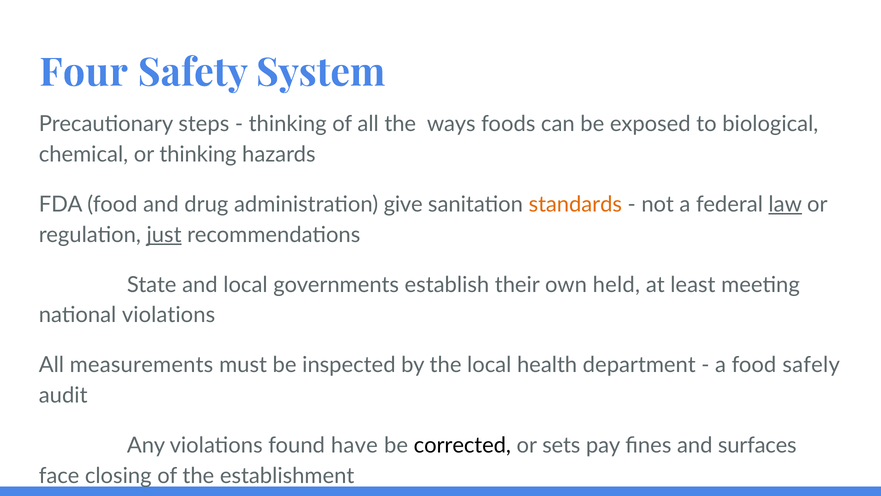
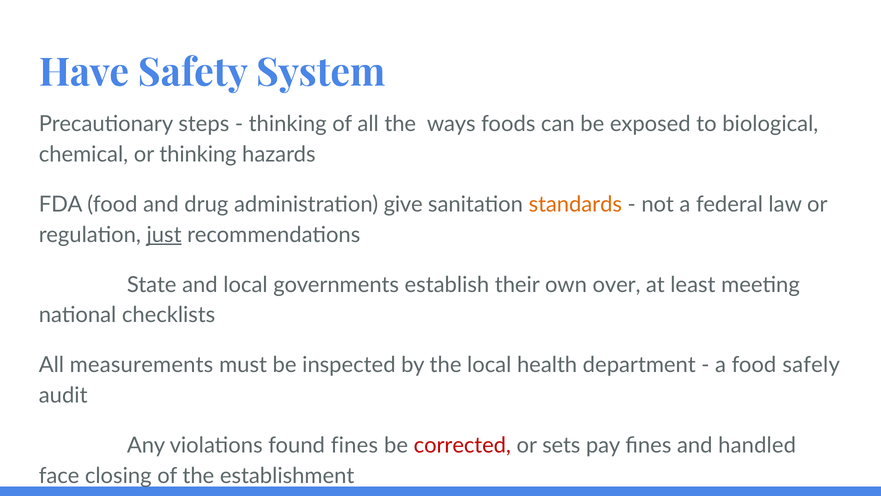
Four: Four -> Have
law underline: present -> none
held: held -> over
national violations: violations -> checklists
found have: have -> fines
corrected colour: black -> red
surfaces: surfaces -> handled
